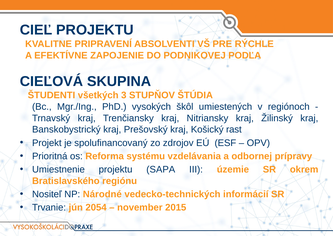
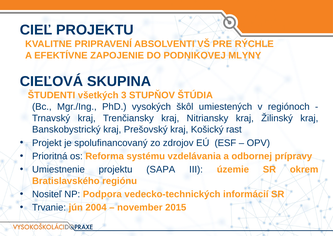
PODĽA: PODĽA -> MLYNY
Národné: Národné -> Podpora
2054: 2054 -> 2004
